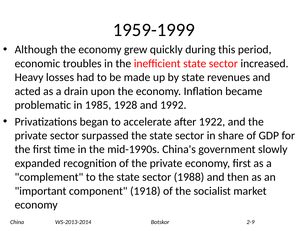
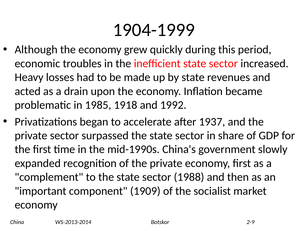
1959-1999: 1959-1999 -> 1904-1999
1928: 1928 -> 1918
1922: 1922 -> 1937
1918: 1918 -> 1909
